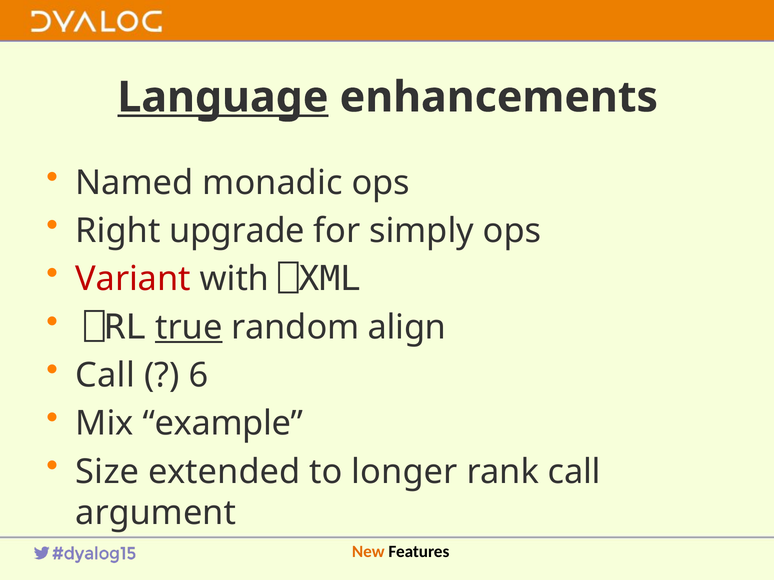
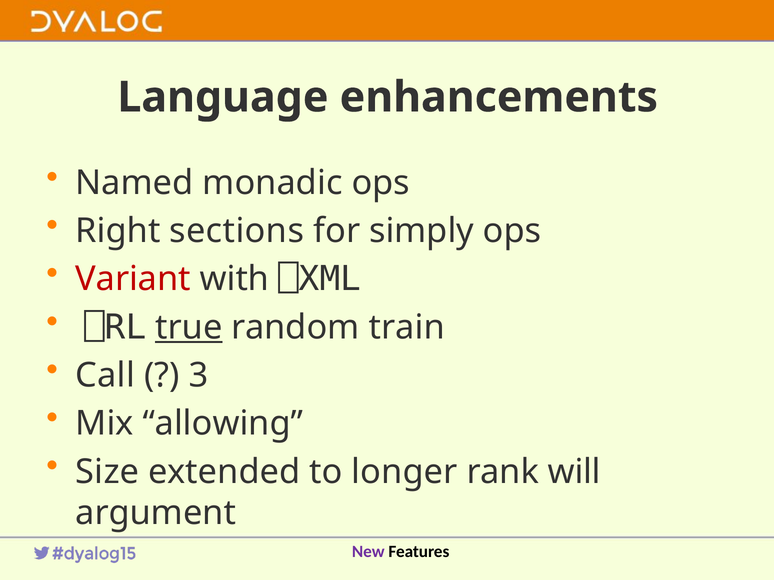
Language underline: present -> none
upgrade: upgrade -> sections
align: align -> train
6: 6 -> 3
example: example -> allowing
rank call: call -> will
New colour: orange -> purple
